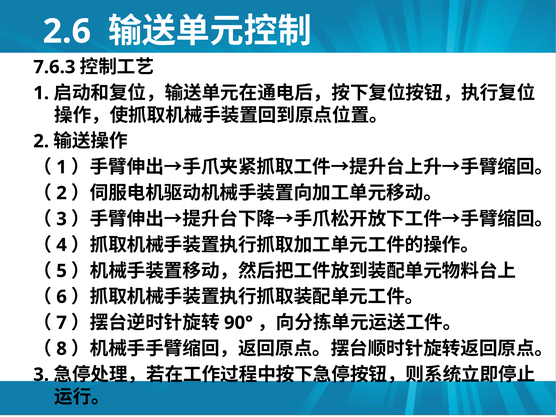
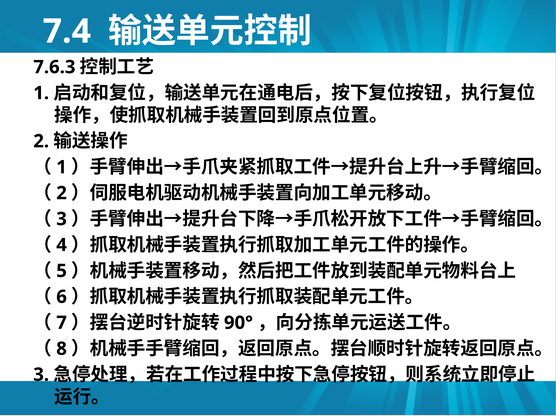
2.6: 2.6 -> 7.4
